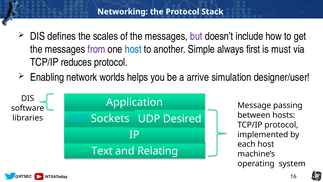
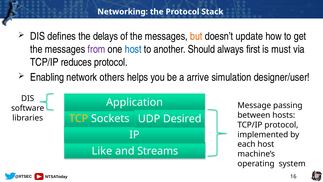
scales: scales -> delays
but colour: purple -> orange
include: include -> update
Simple: Simple -> Should
worlds: worlds -> others
TCP colour: light blue -> yellow
Text: Text -> Like
Relating: Relating -> Streams
